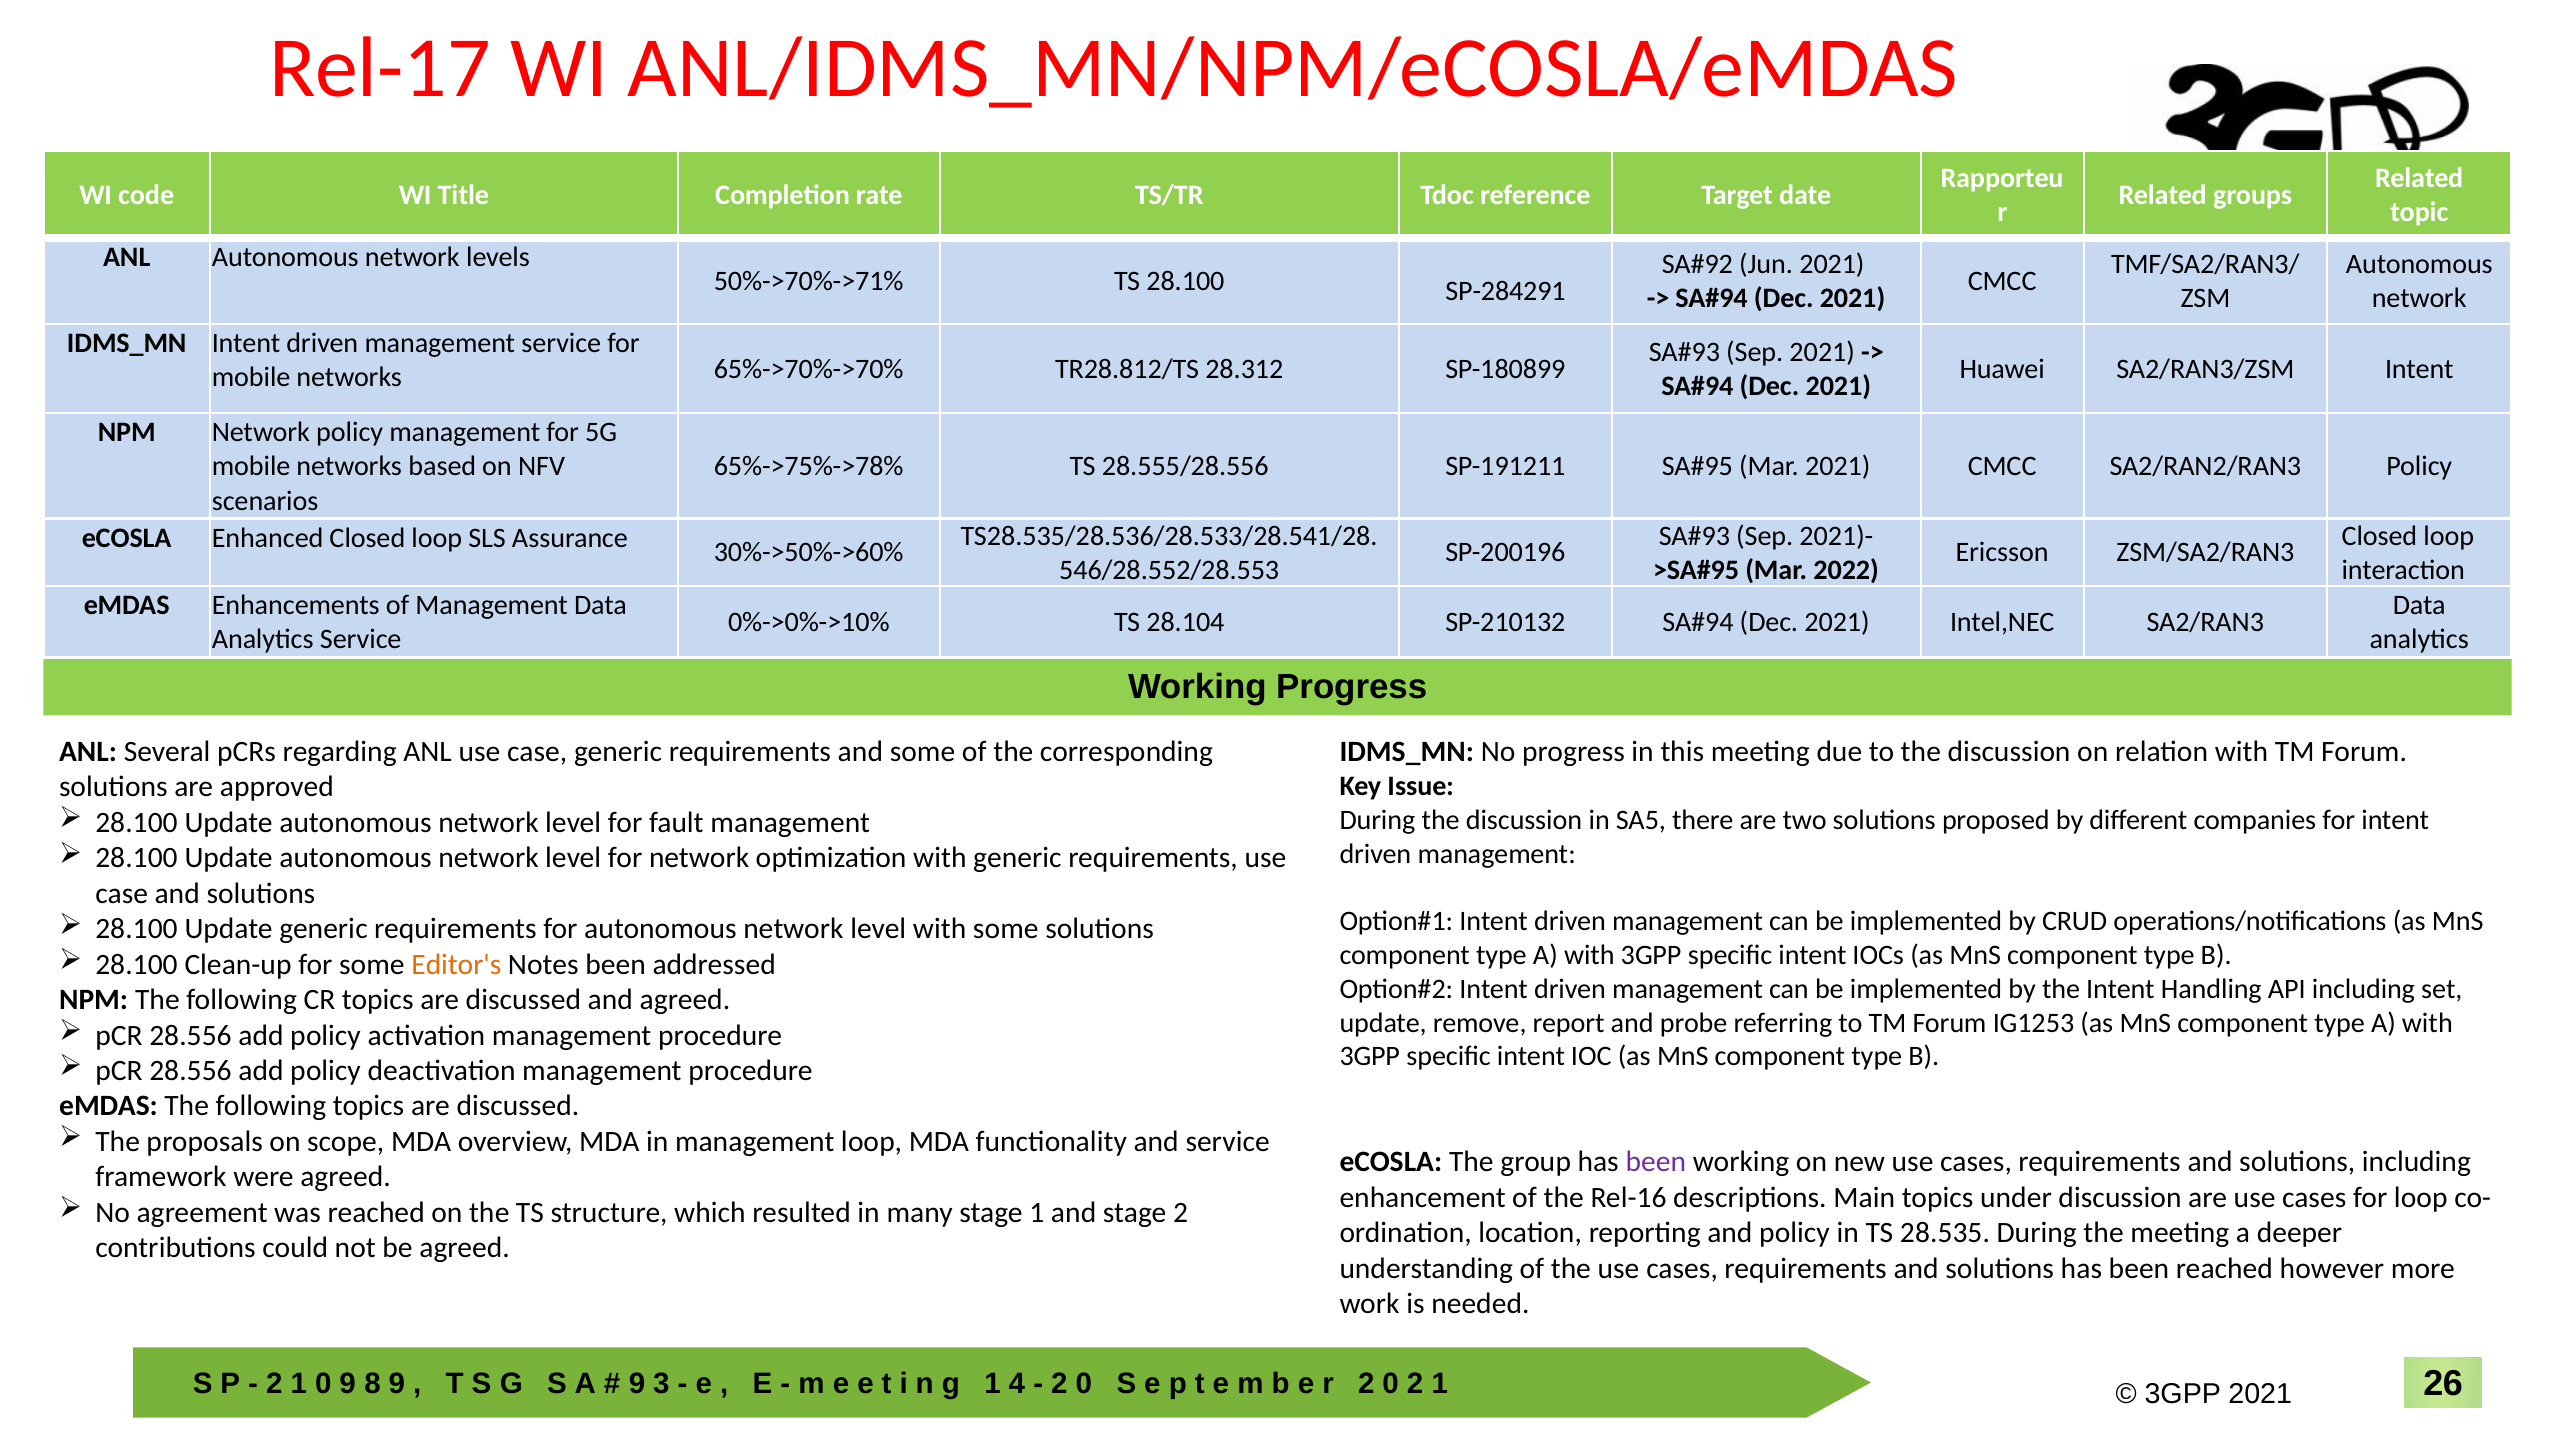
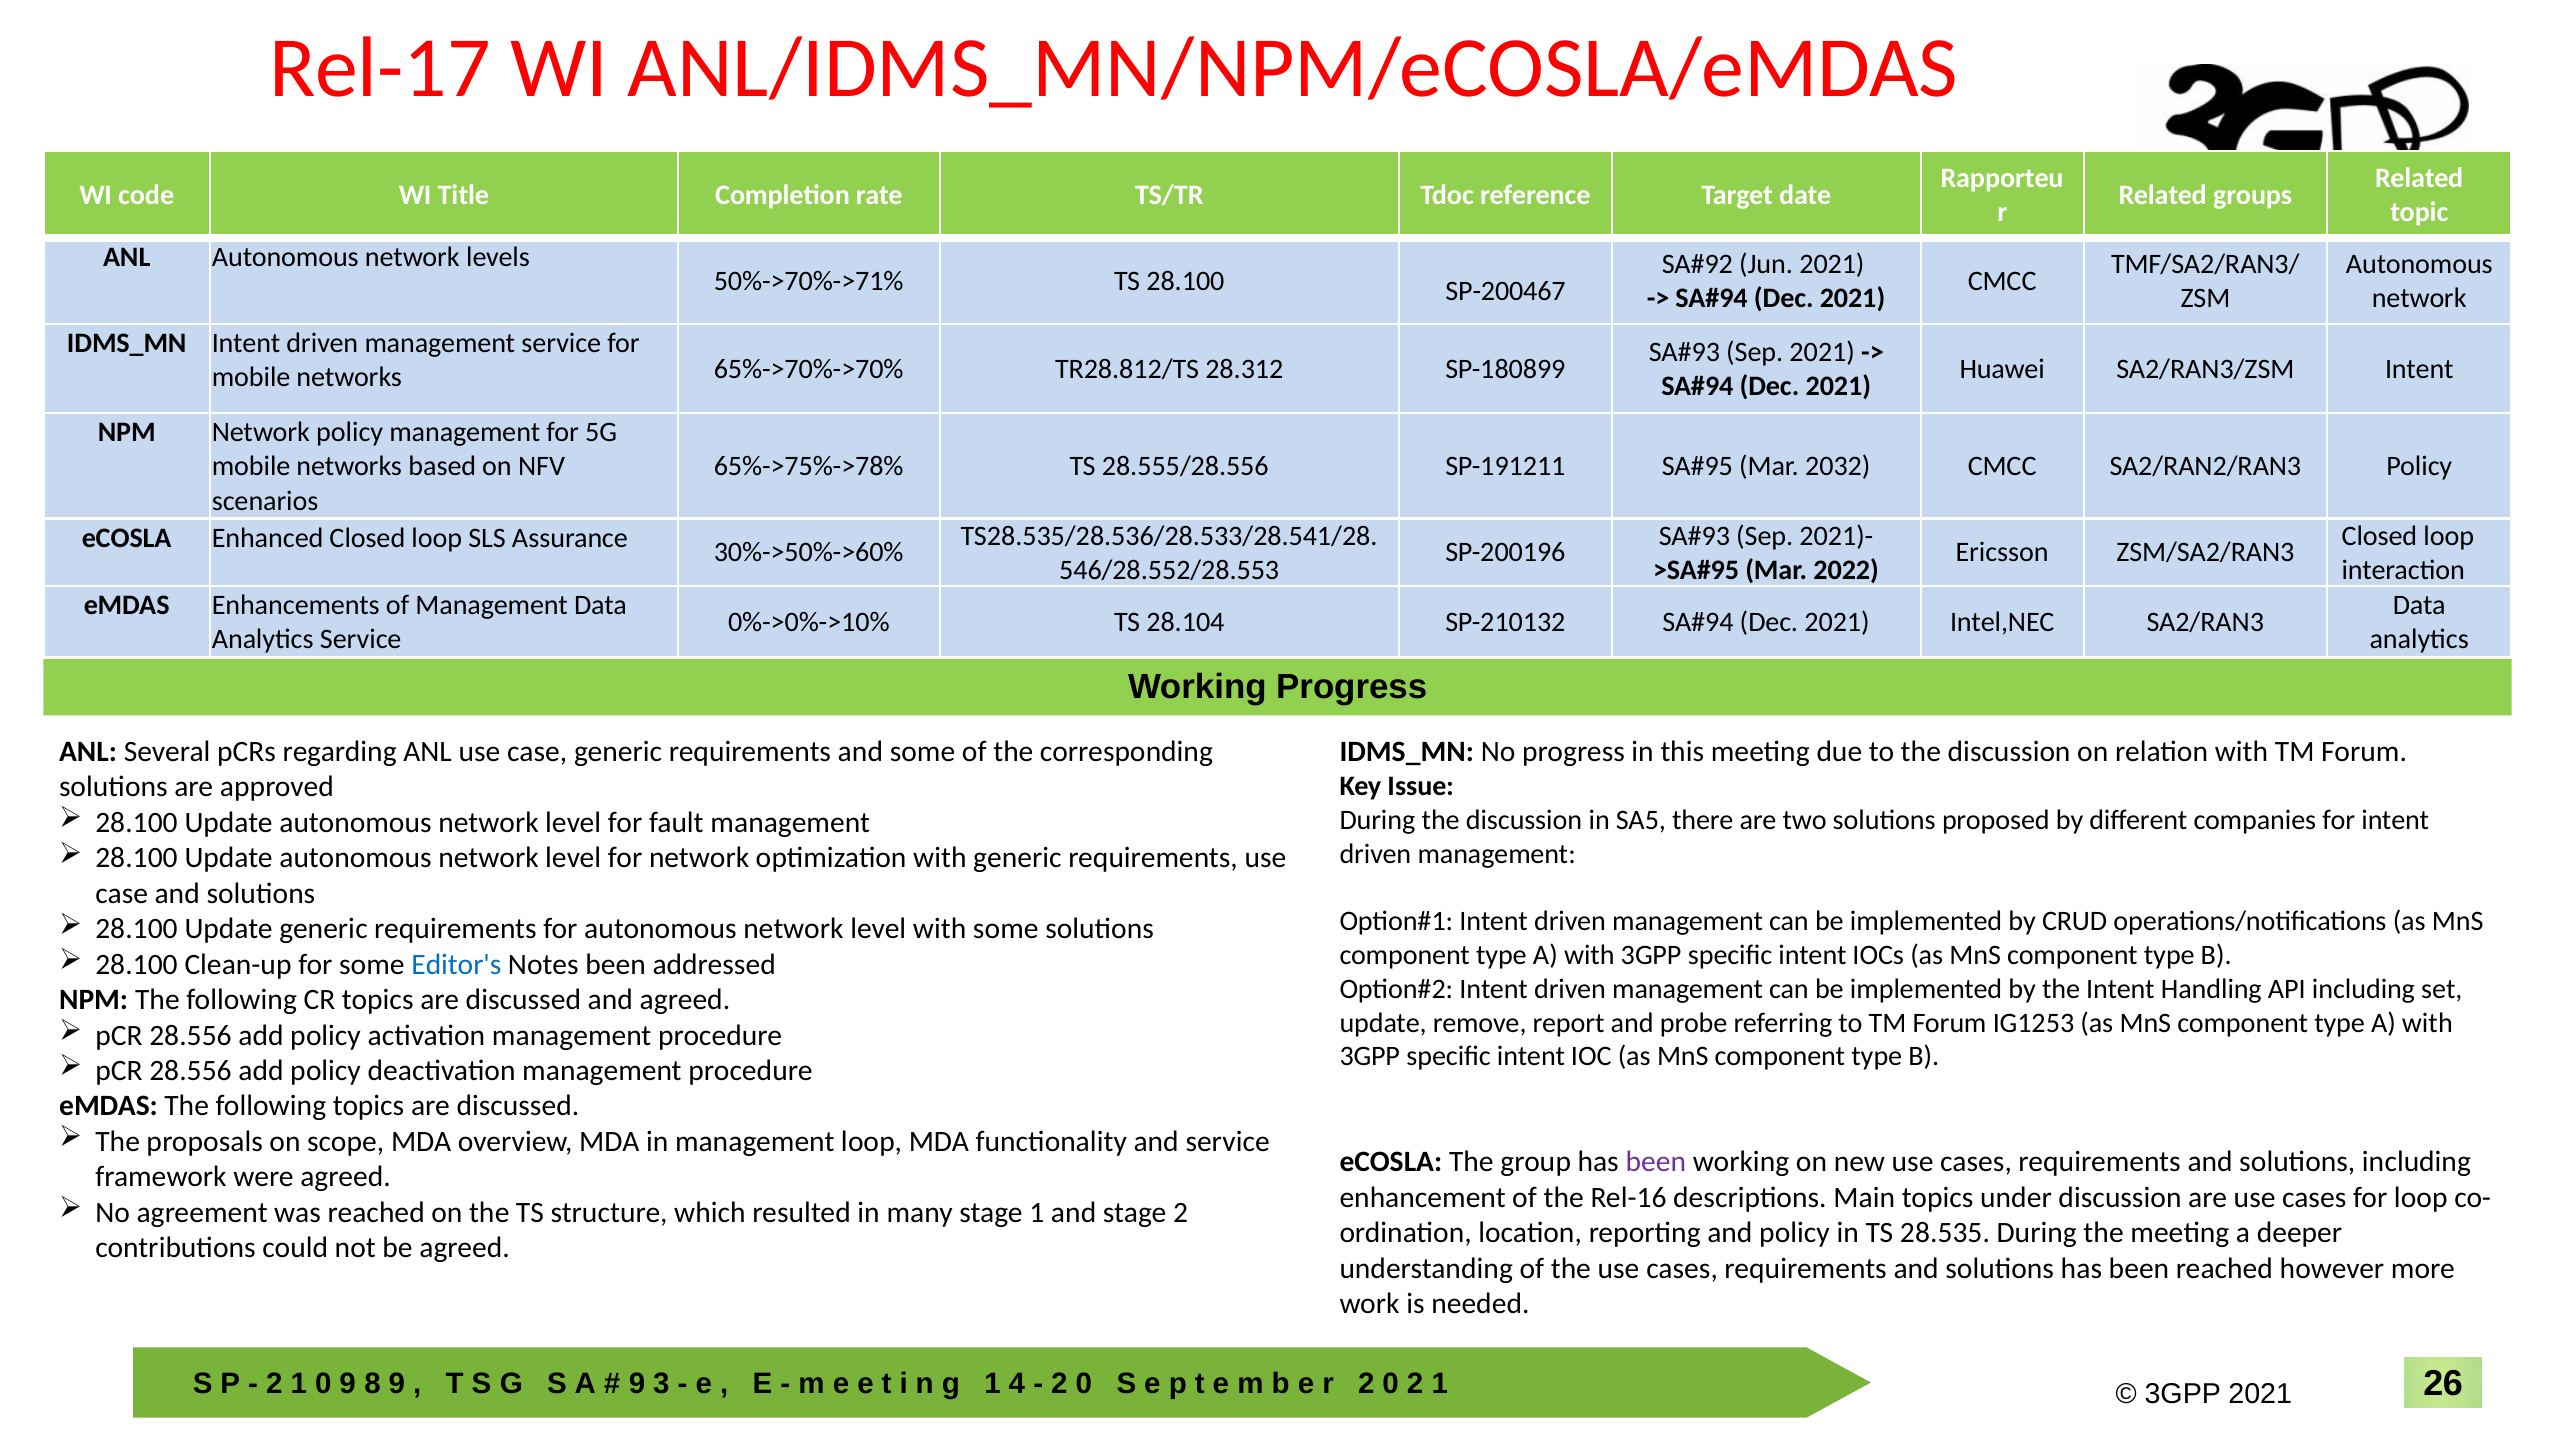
SP-284291: SP-284291 -> SP-200467
Mar 2021: 2021 -> 2032
Editor's colour: orange -> blue
